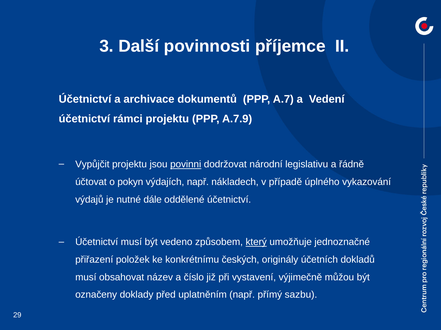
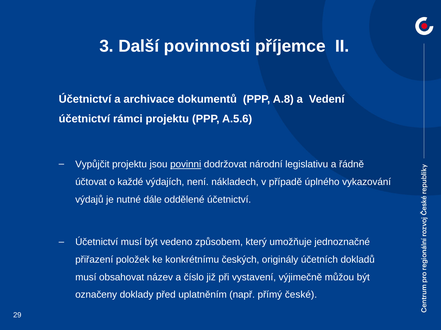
A.7: A.7 -> A.8
A.7.9: A.7.9 -> A.5.6
pokyn: pokyn -> každé
výdajích např: např -> není
který underline: present -> none
sazbu: sazbu -> české
